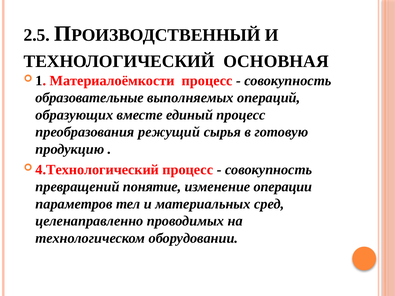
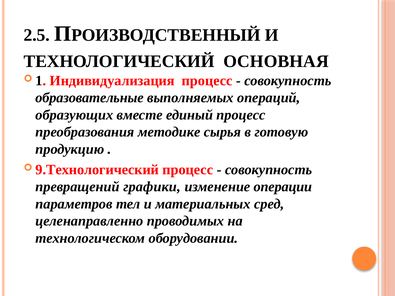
Материалоёмкости: Материалоёмкости -> Индивидуализация
режущий: режущий -> методике
4.Технологический: 4.Технологический -> 9.Технологический
понятие: понятие -> графики
